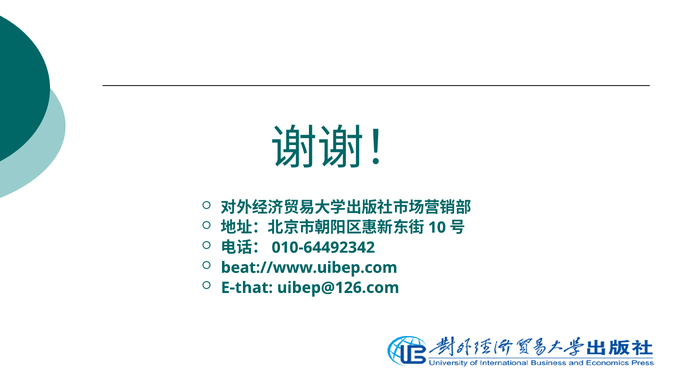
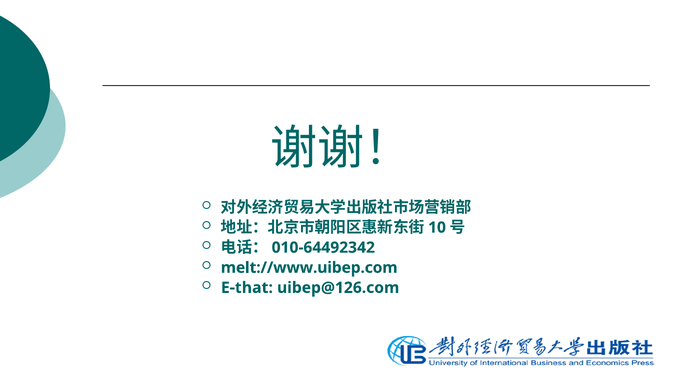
beat://www.uibep.com: beat://www.uibep.com -> melt://www.uibep.com
